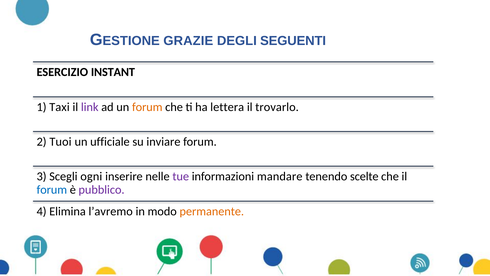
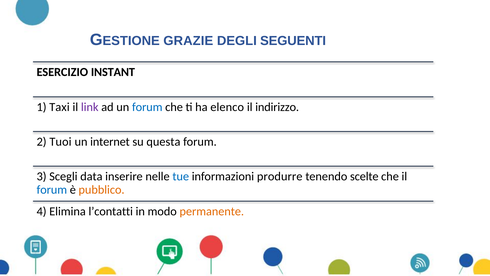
forum at (147, 107) colour: orange -> blue
lettera: lettera -> elenco
trovarlo: trovarlo -> indirizzo
ufficiale: ufficiale -> internet
inviare: inviare -> questa
ogni: ogni -> data
tue colour: purple -> blue
mandare: mandare -> produrre
pubblico colour: purple -> orange
l’avremo: l’avremo -> l’contatti
